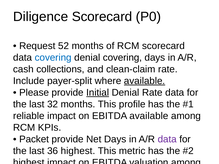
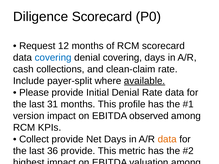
52: 52 -> 12
Initial underline: present -> none
32: 32 -> 31
reliable: reliable -> version
EBITDA available: available -> observed
Packet at (34, 139): Packet -> Collect
data at (167, 139) colour: purple -> orange
36 highest: highest -> provide
